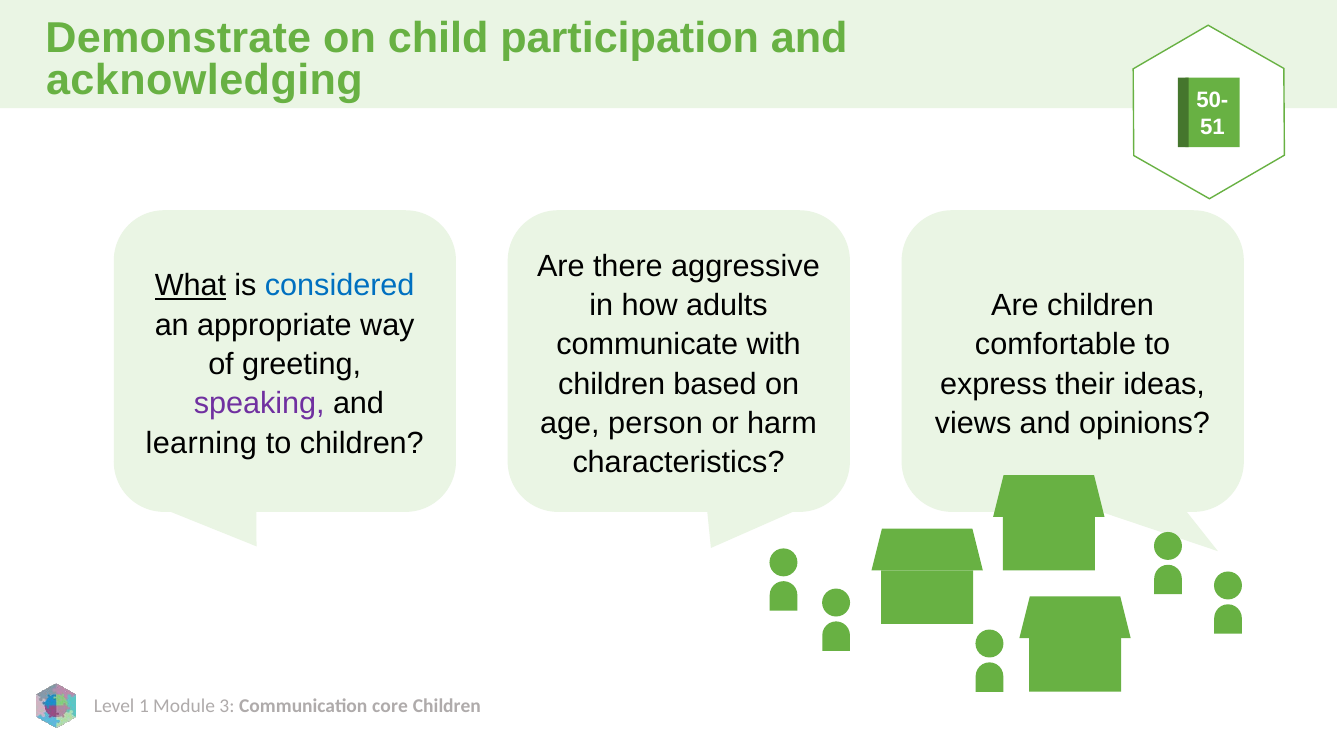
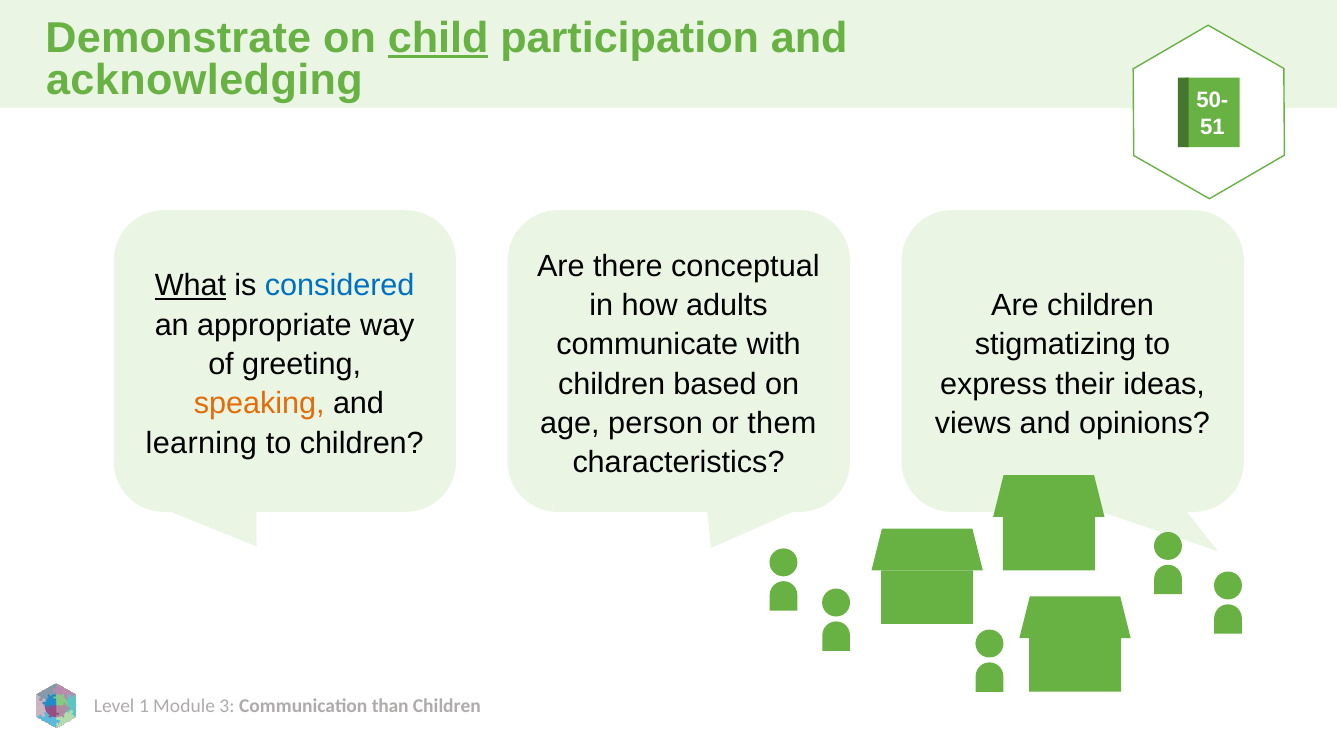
child underline: none -> present
aggressive: aggressive -> conceptual
comfortable: comfortable -> stigmatizing
speaking colour: purple -> orange
harm: harm -> them
core: core -> than
